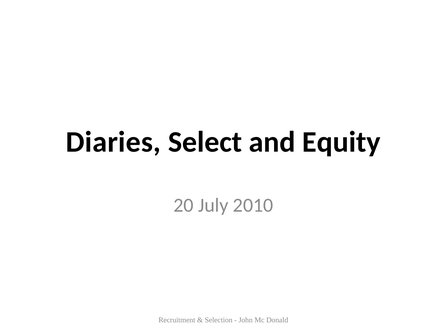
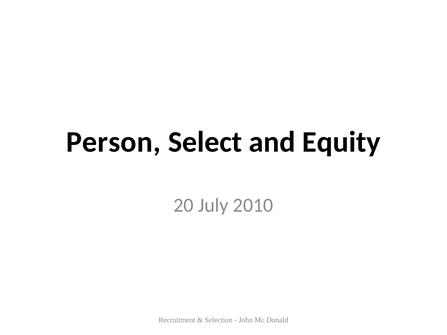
Diaries: Diaries -> Person
